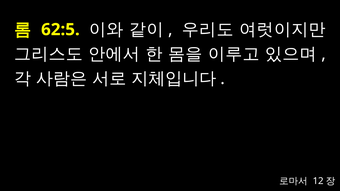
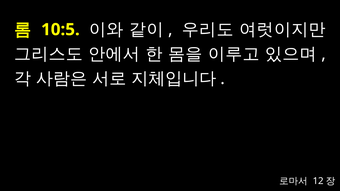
62:5: 62:5 -> 10:5
